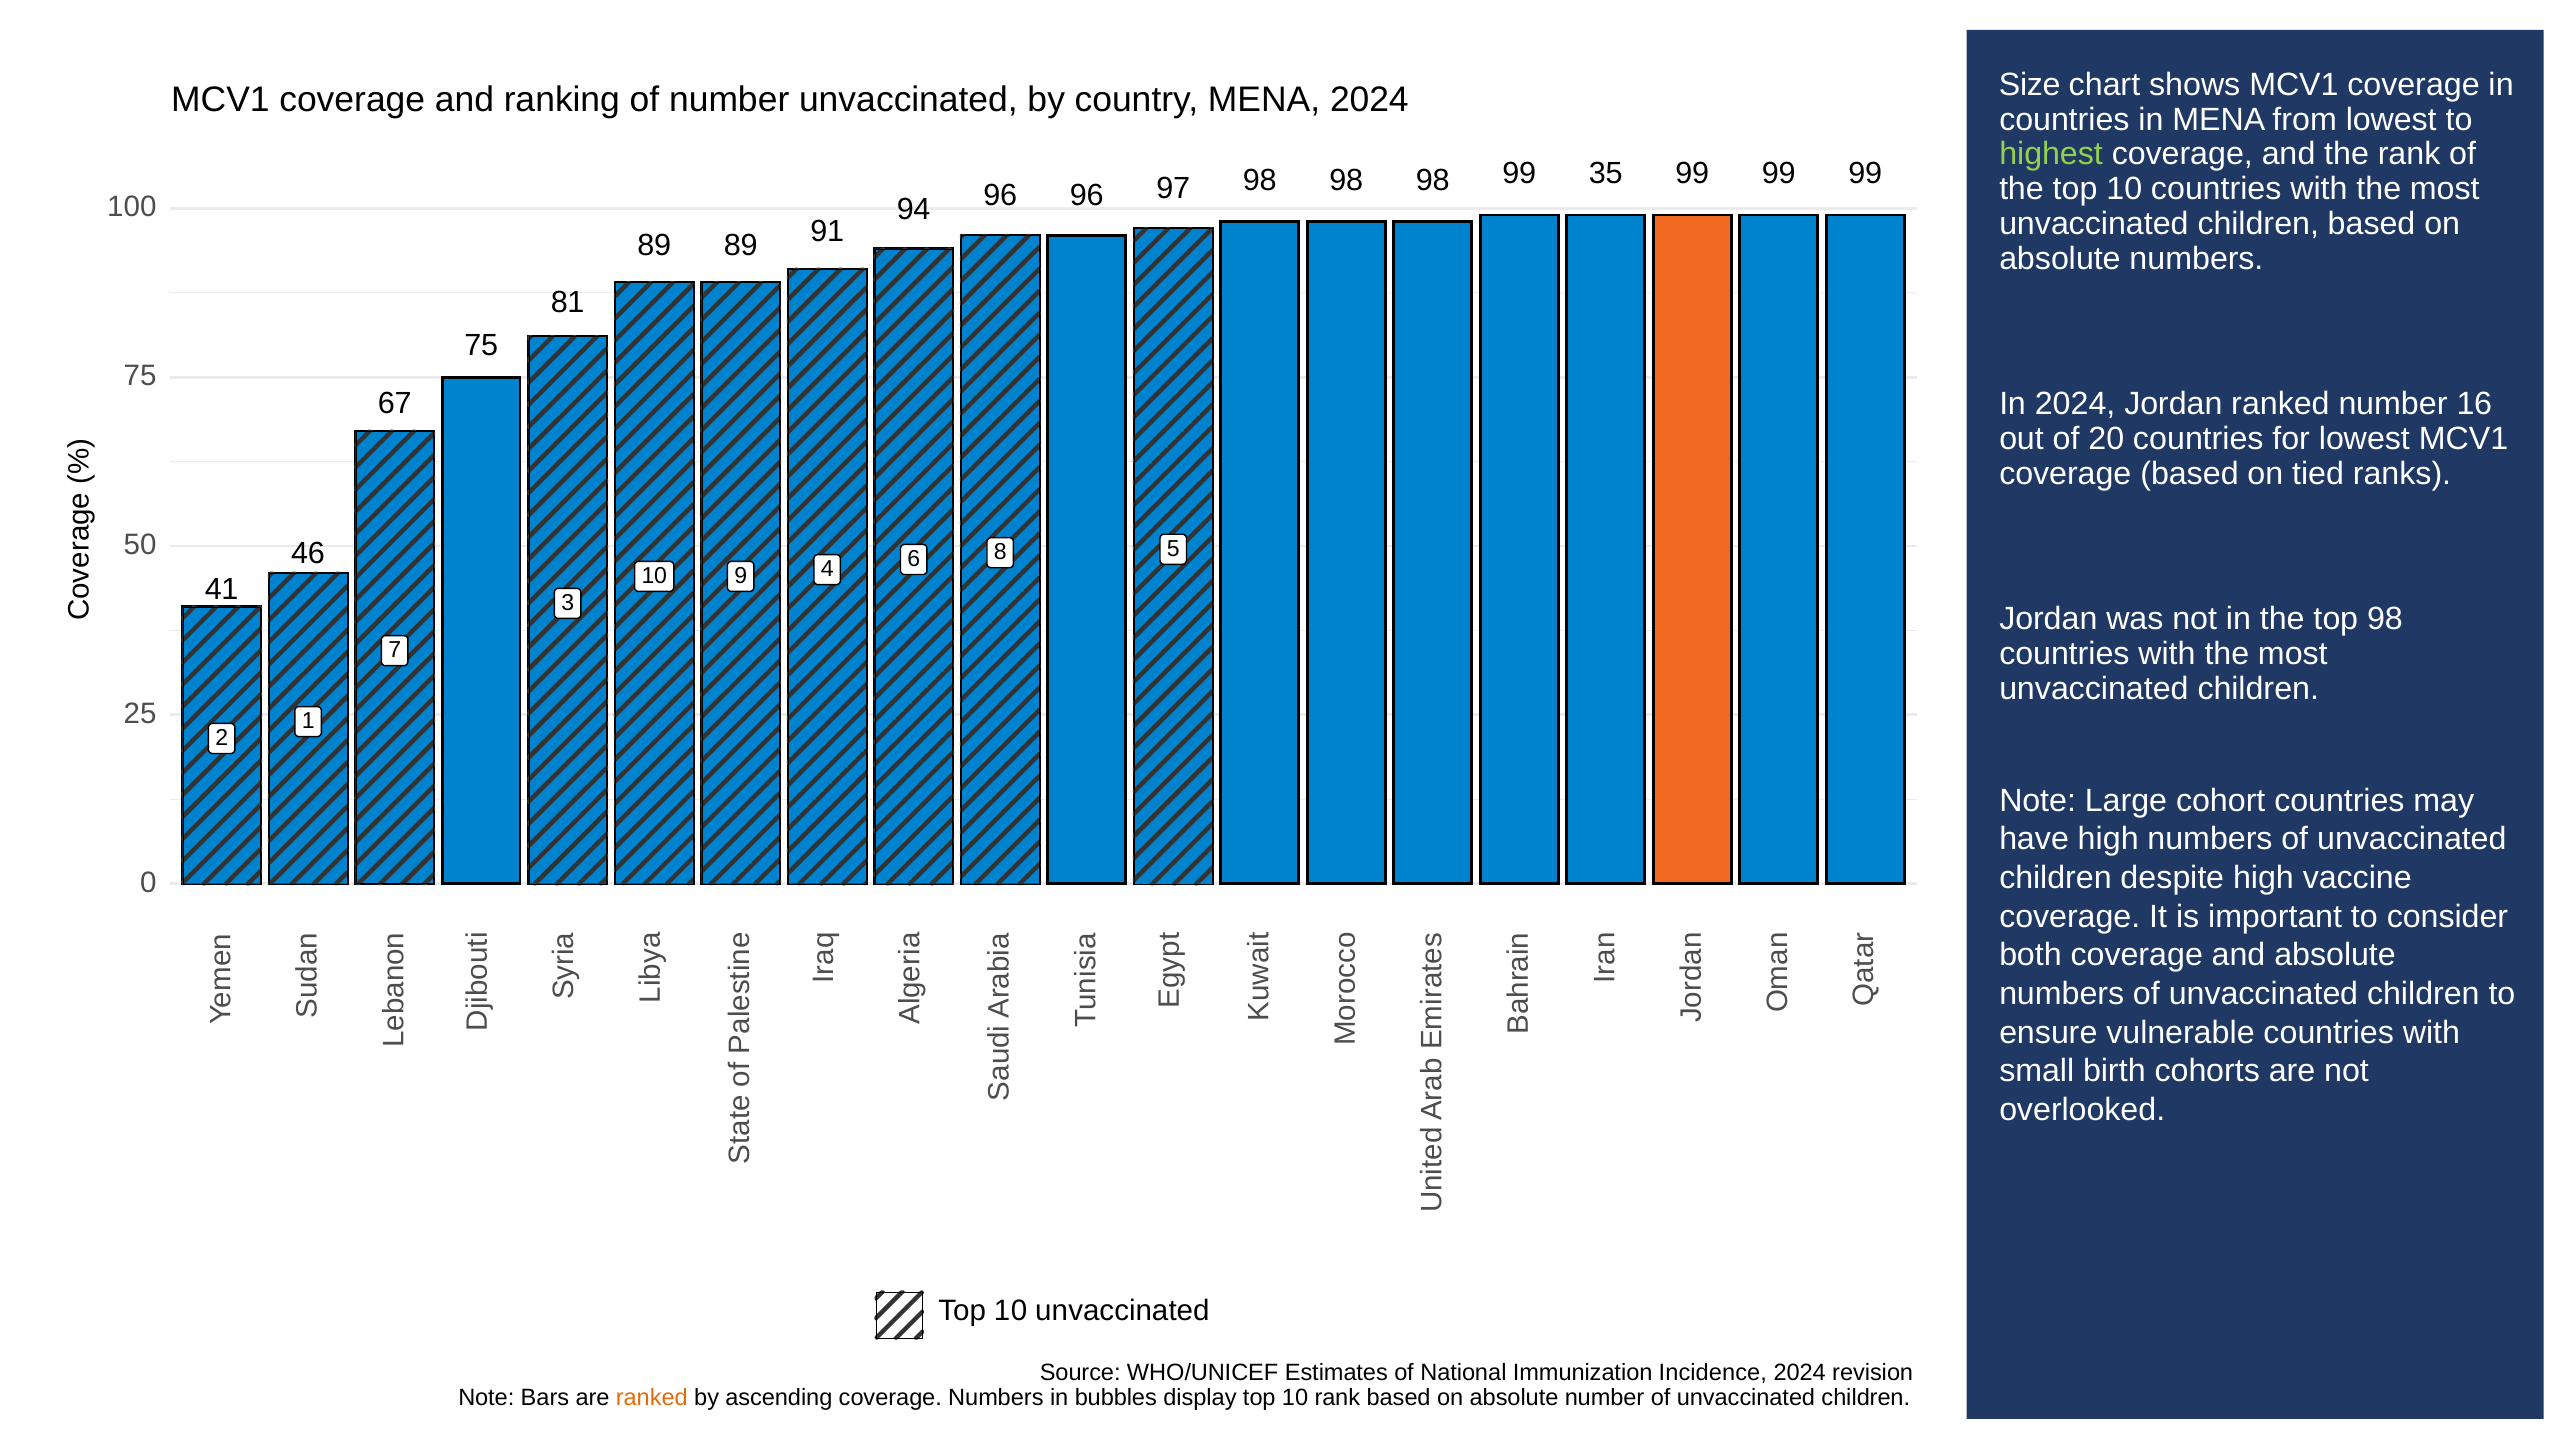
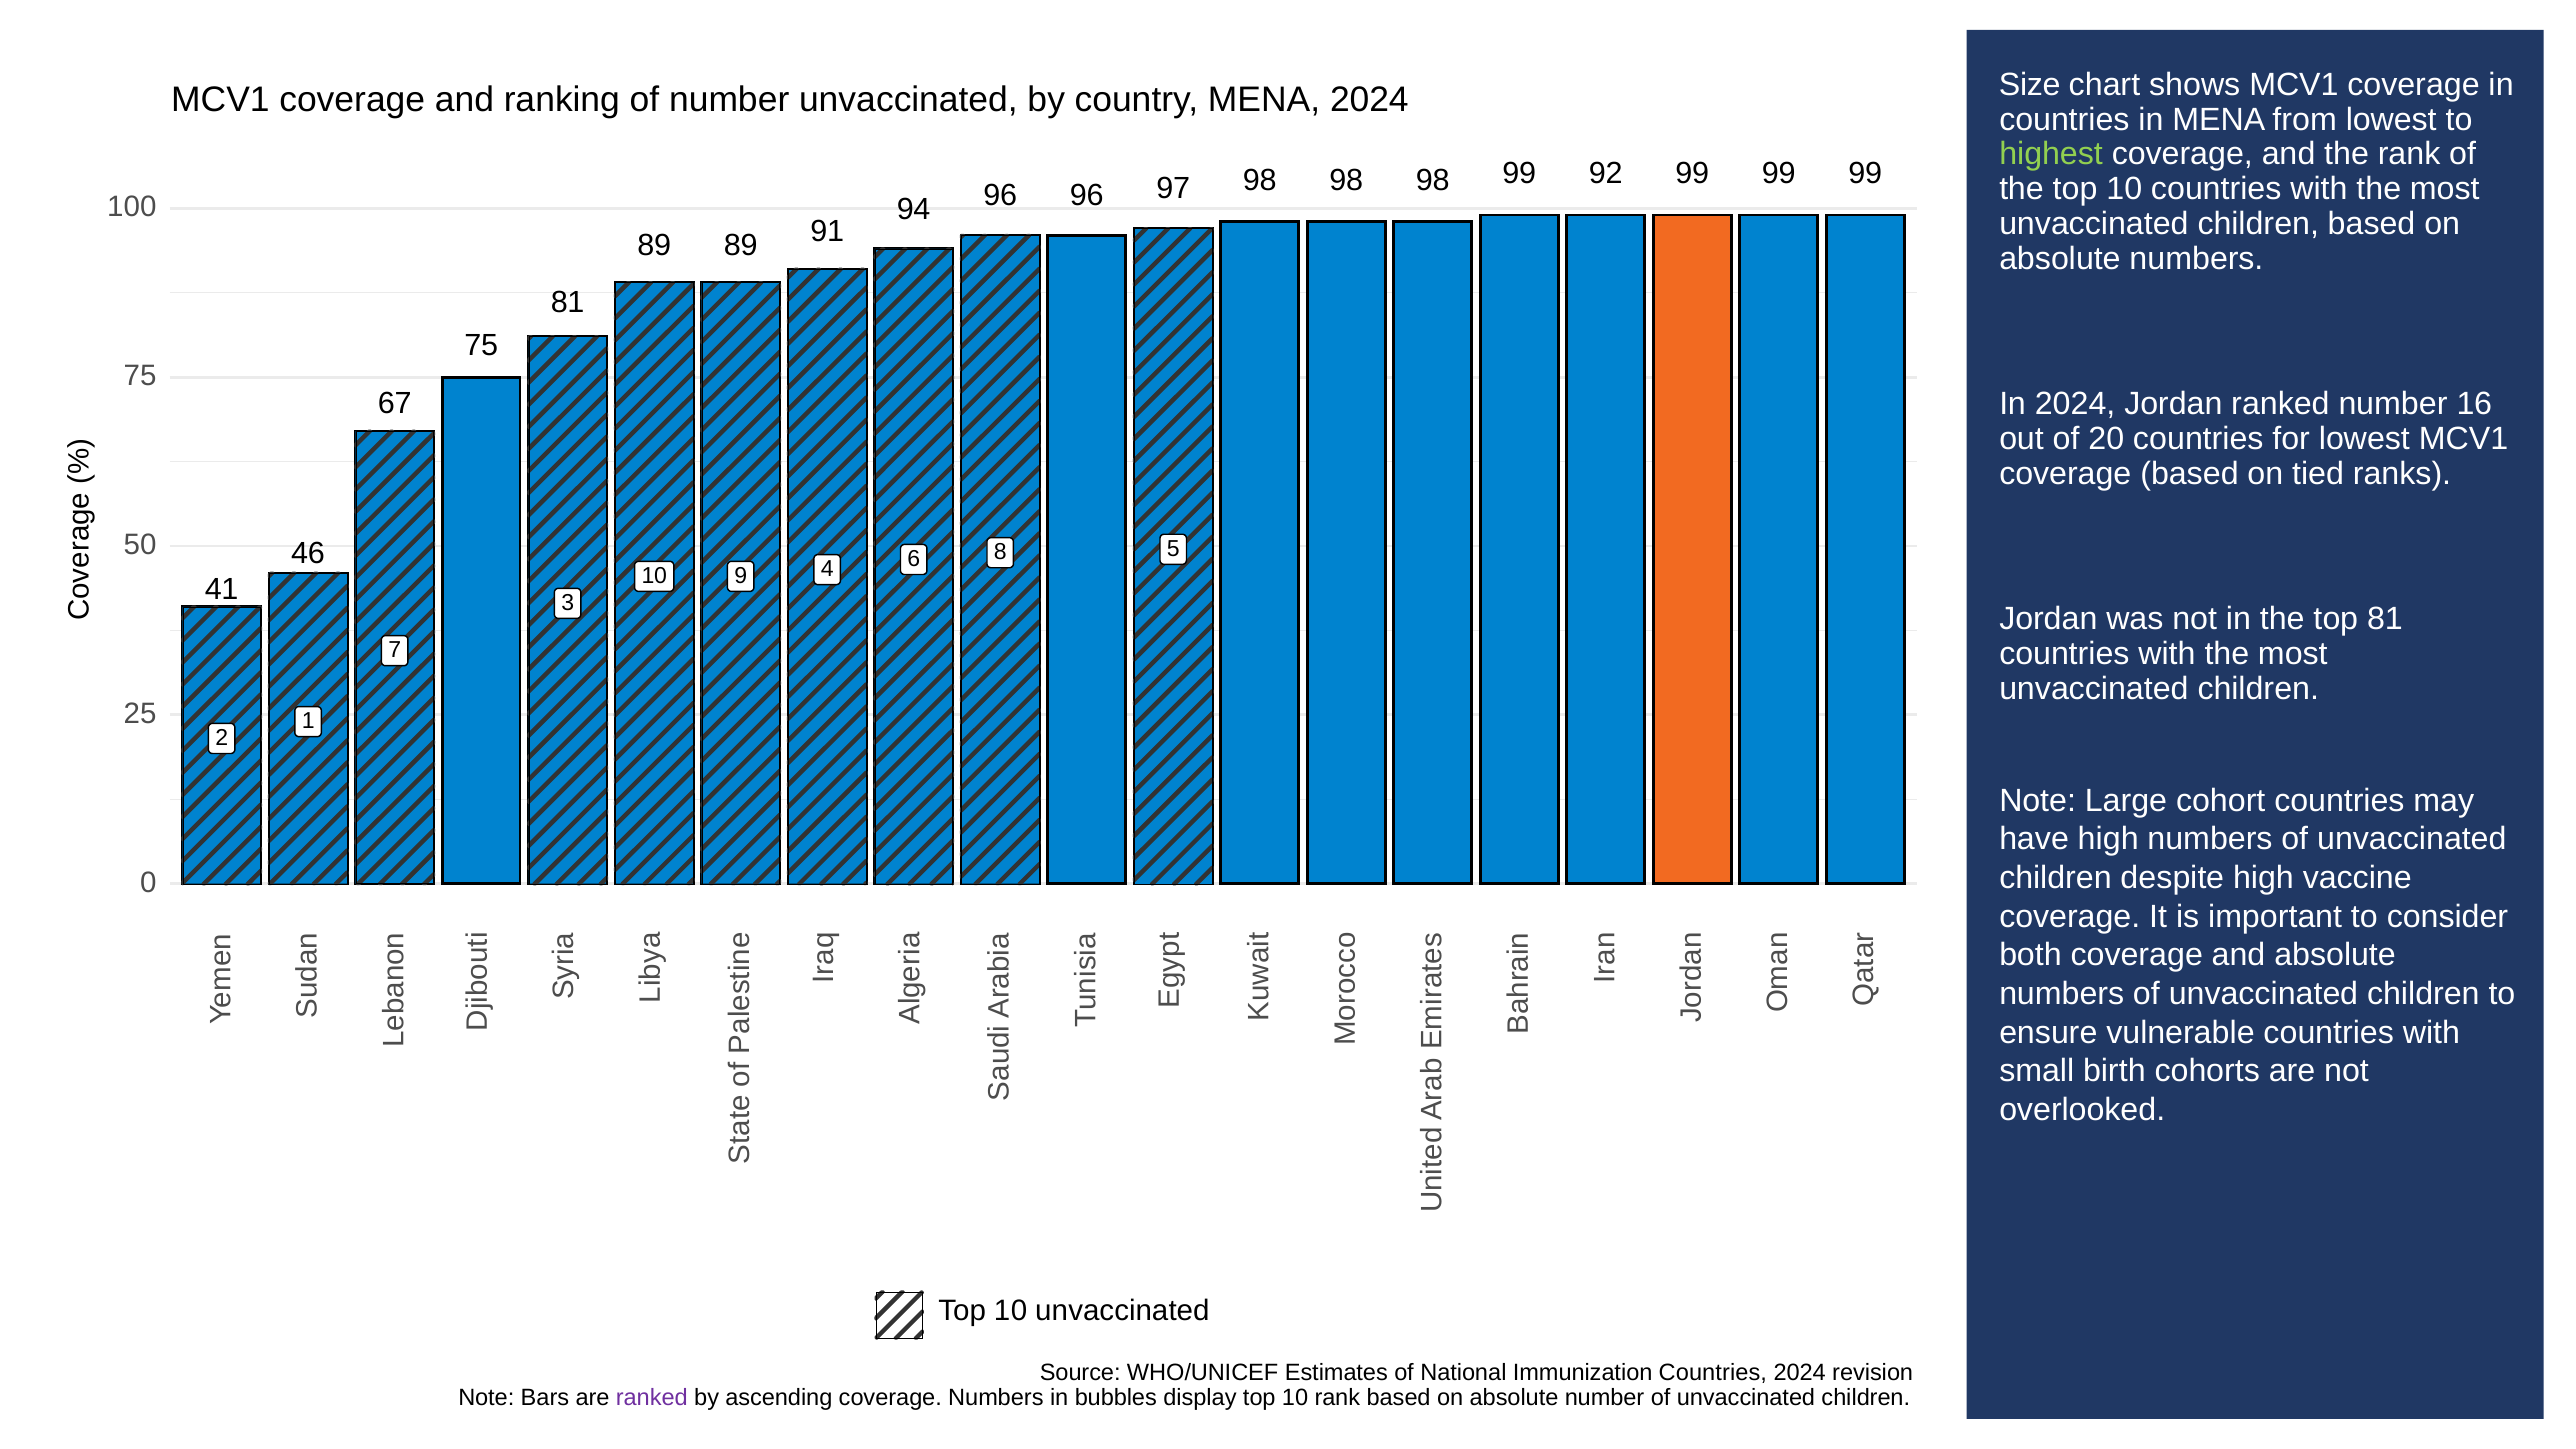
35: 35 -> 92
top 98: 98 -> 81
Immunization Incidence: Incidence -> Countries
ranked at (652, 1398) colour: orange -> purple
